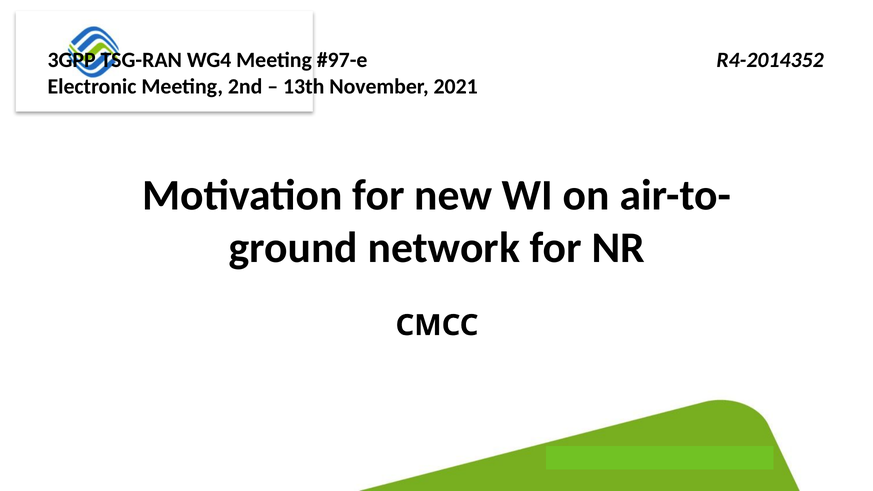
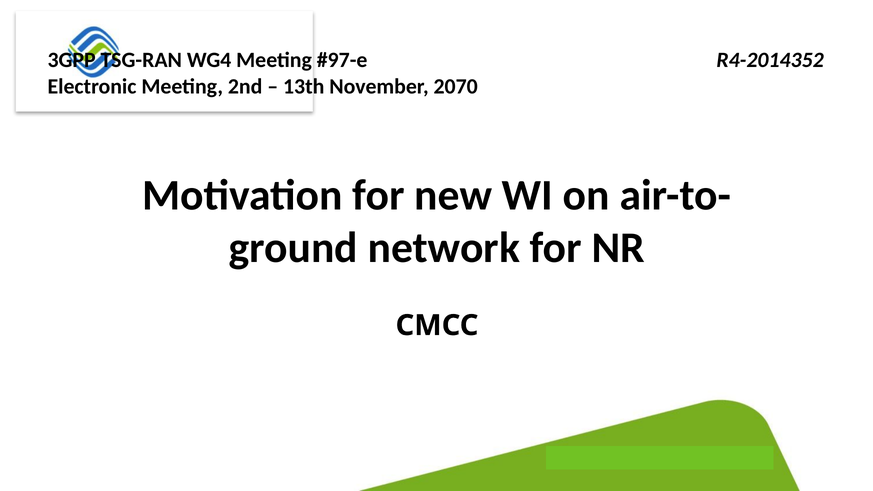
2021: 2021 -> 2070
